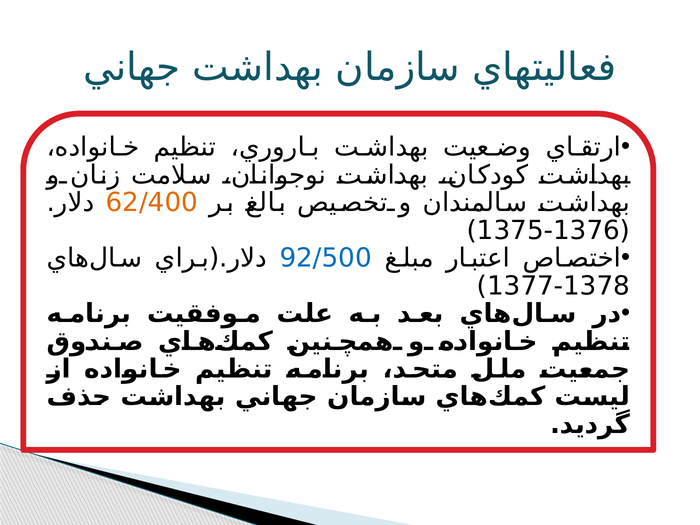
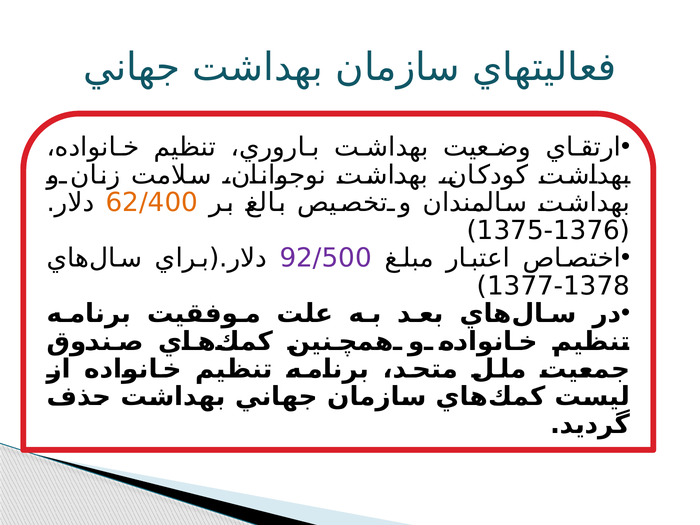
92/500 colour: blue -> purple
